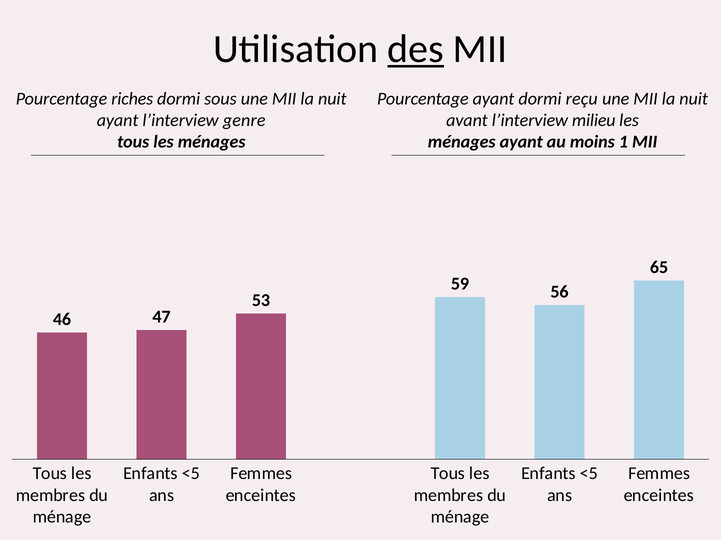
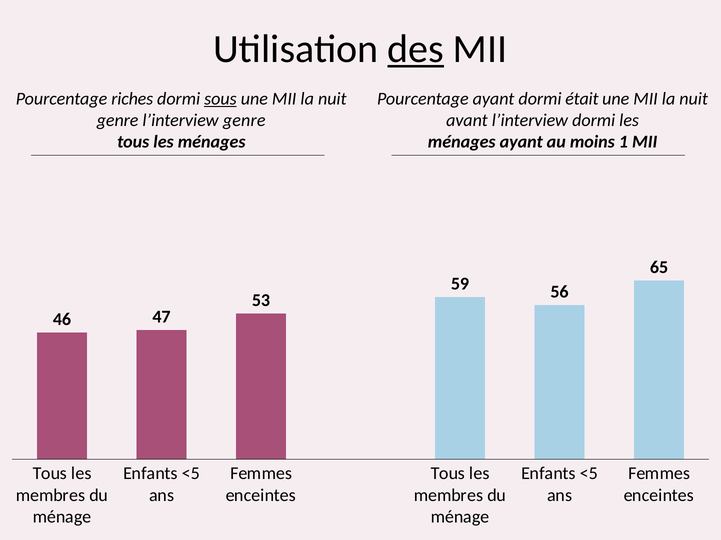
sous underline: none -> present
reçu: reçu -> était
ayant at (118, 121): ayant -> genre
l’interview milieu: milieu -> dormi
